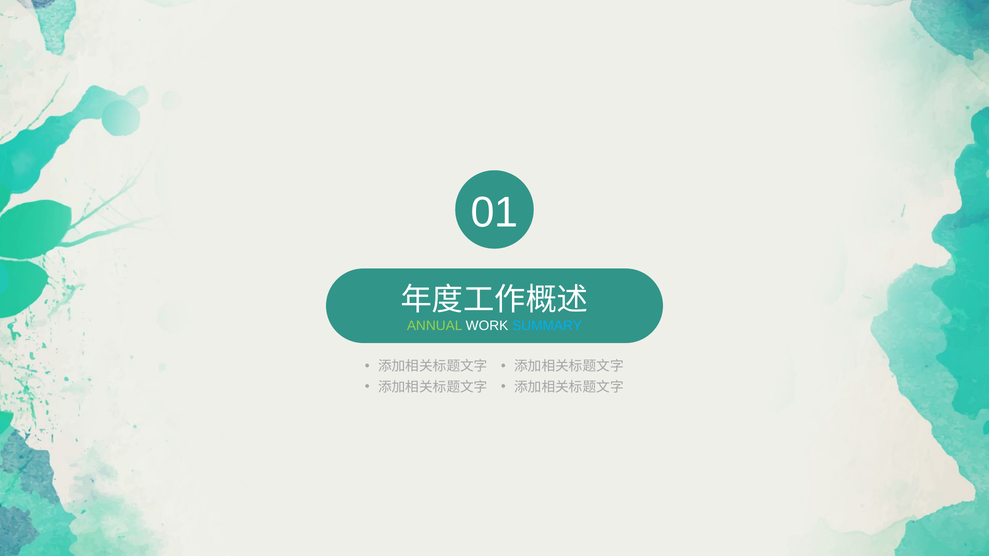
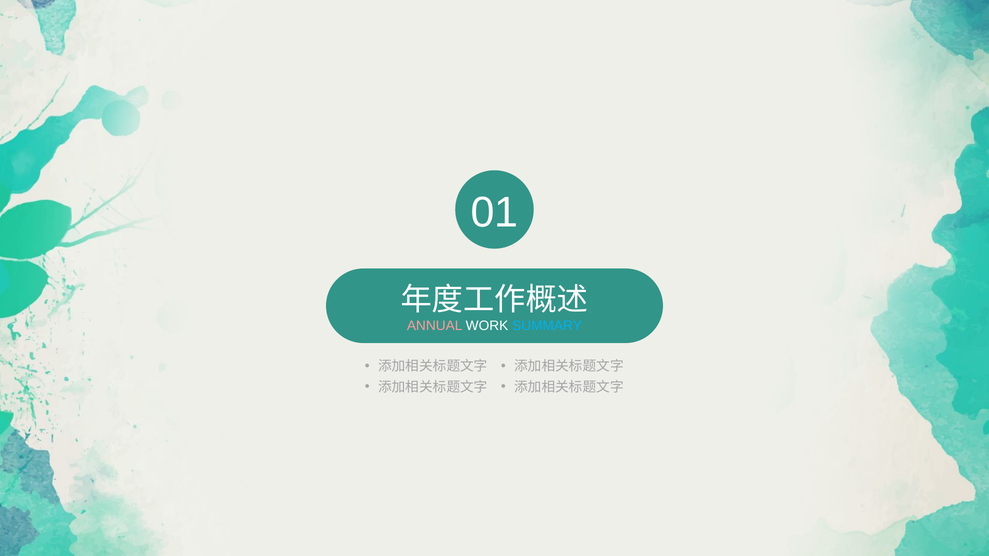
ANNUAL colour: light green -> pink
